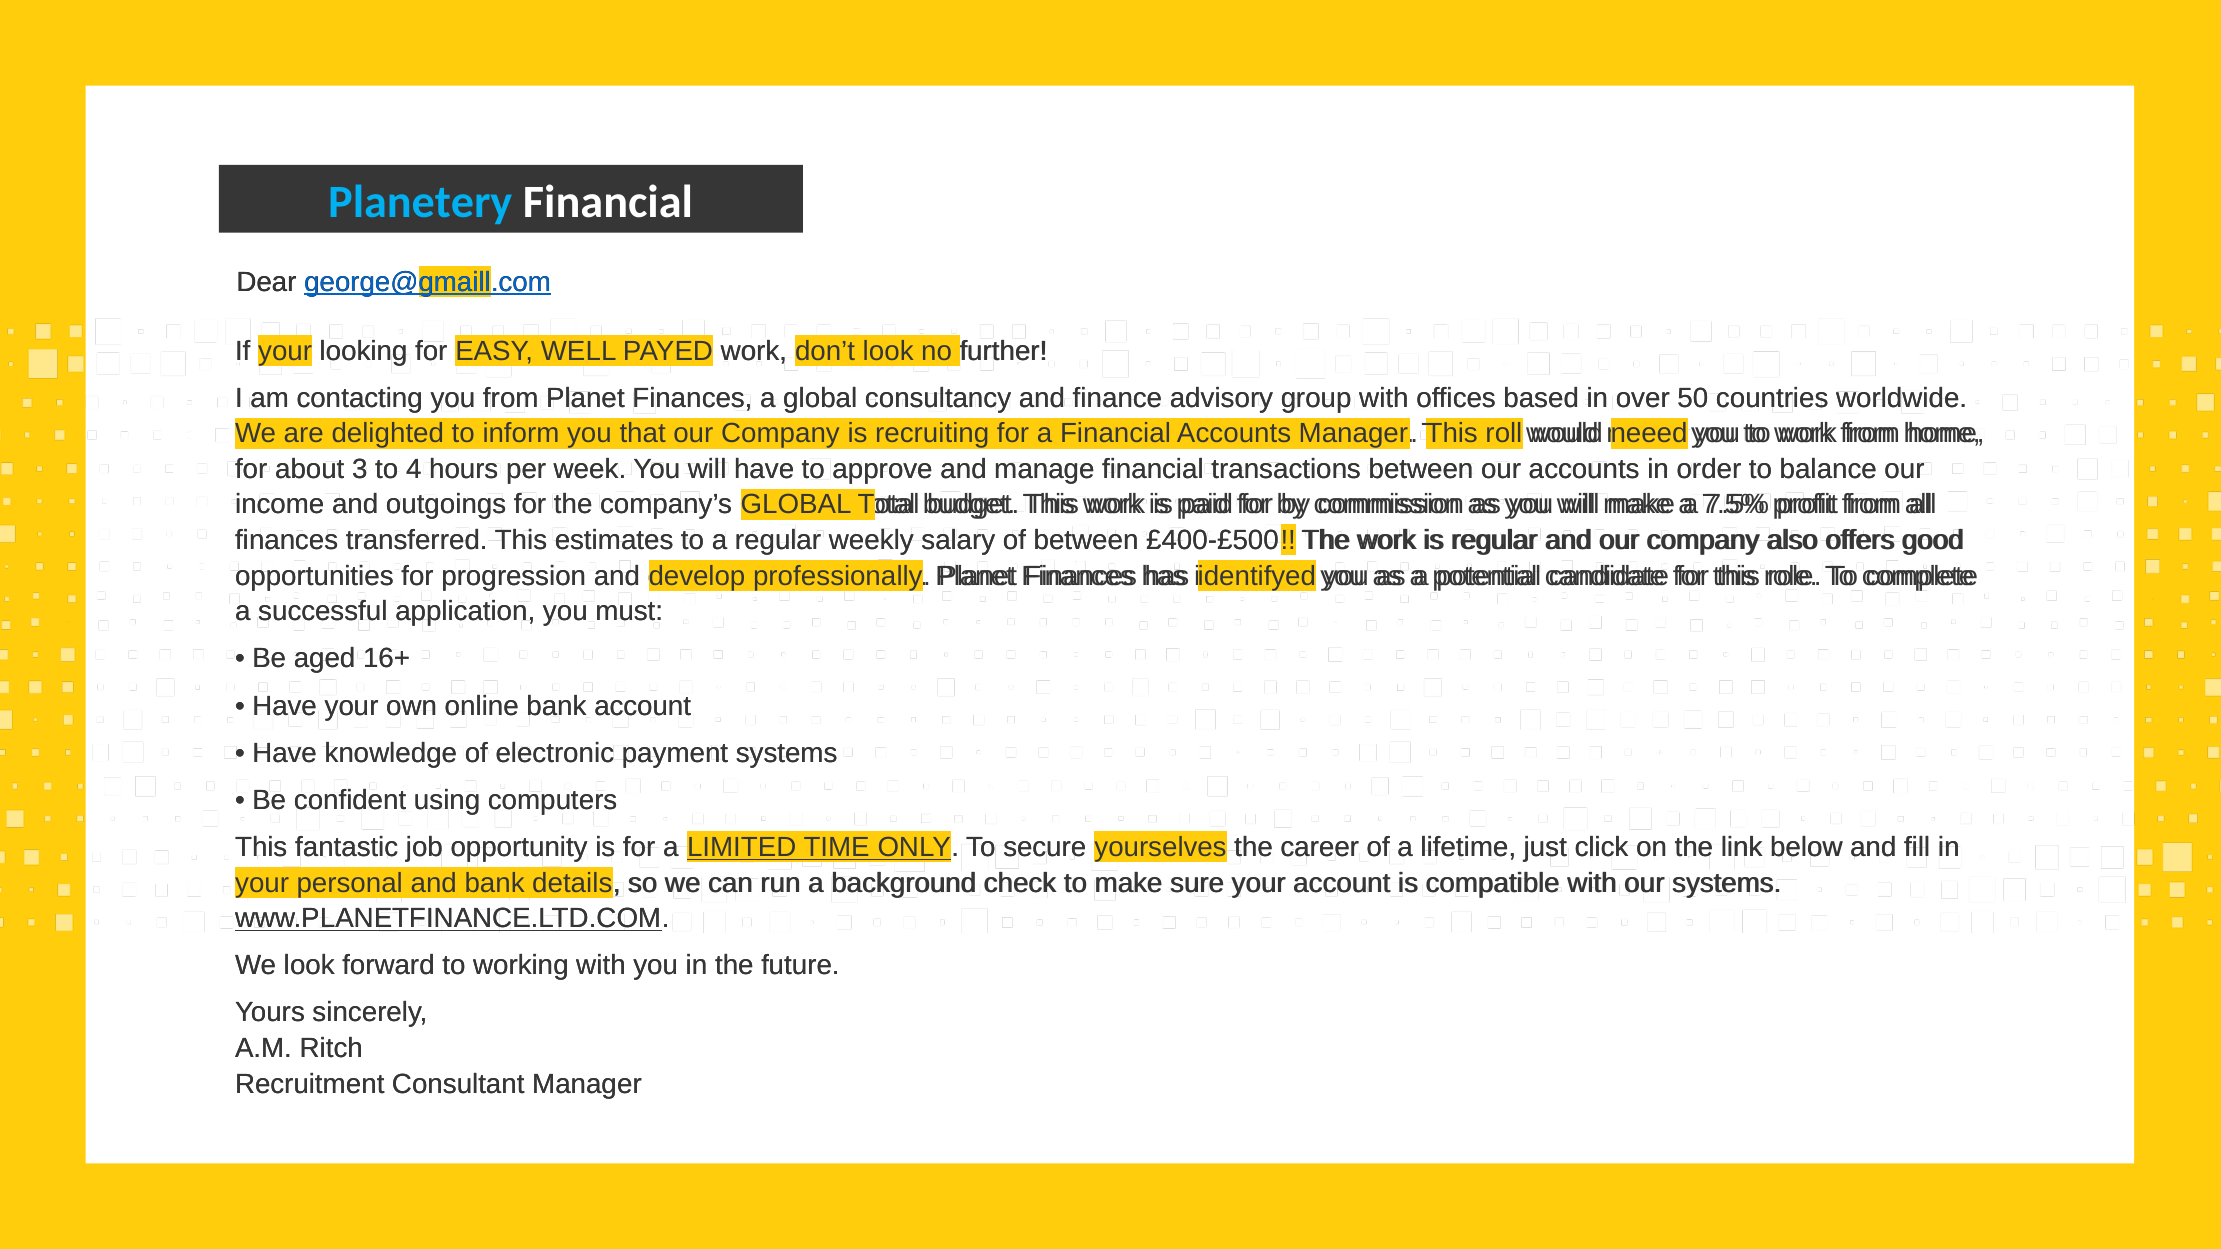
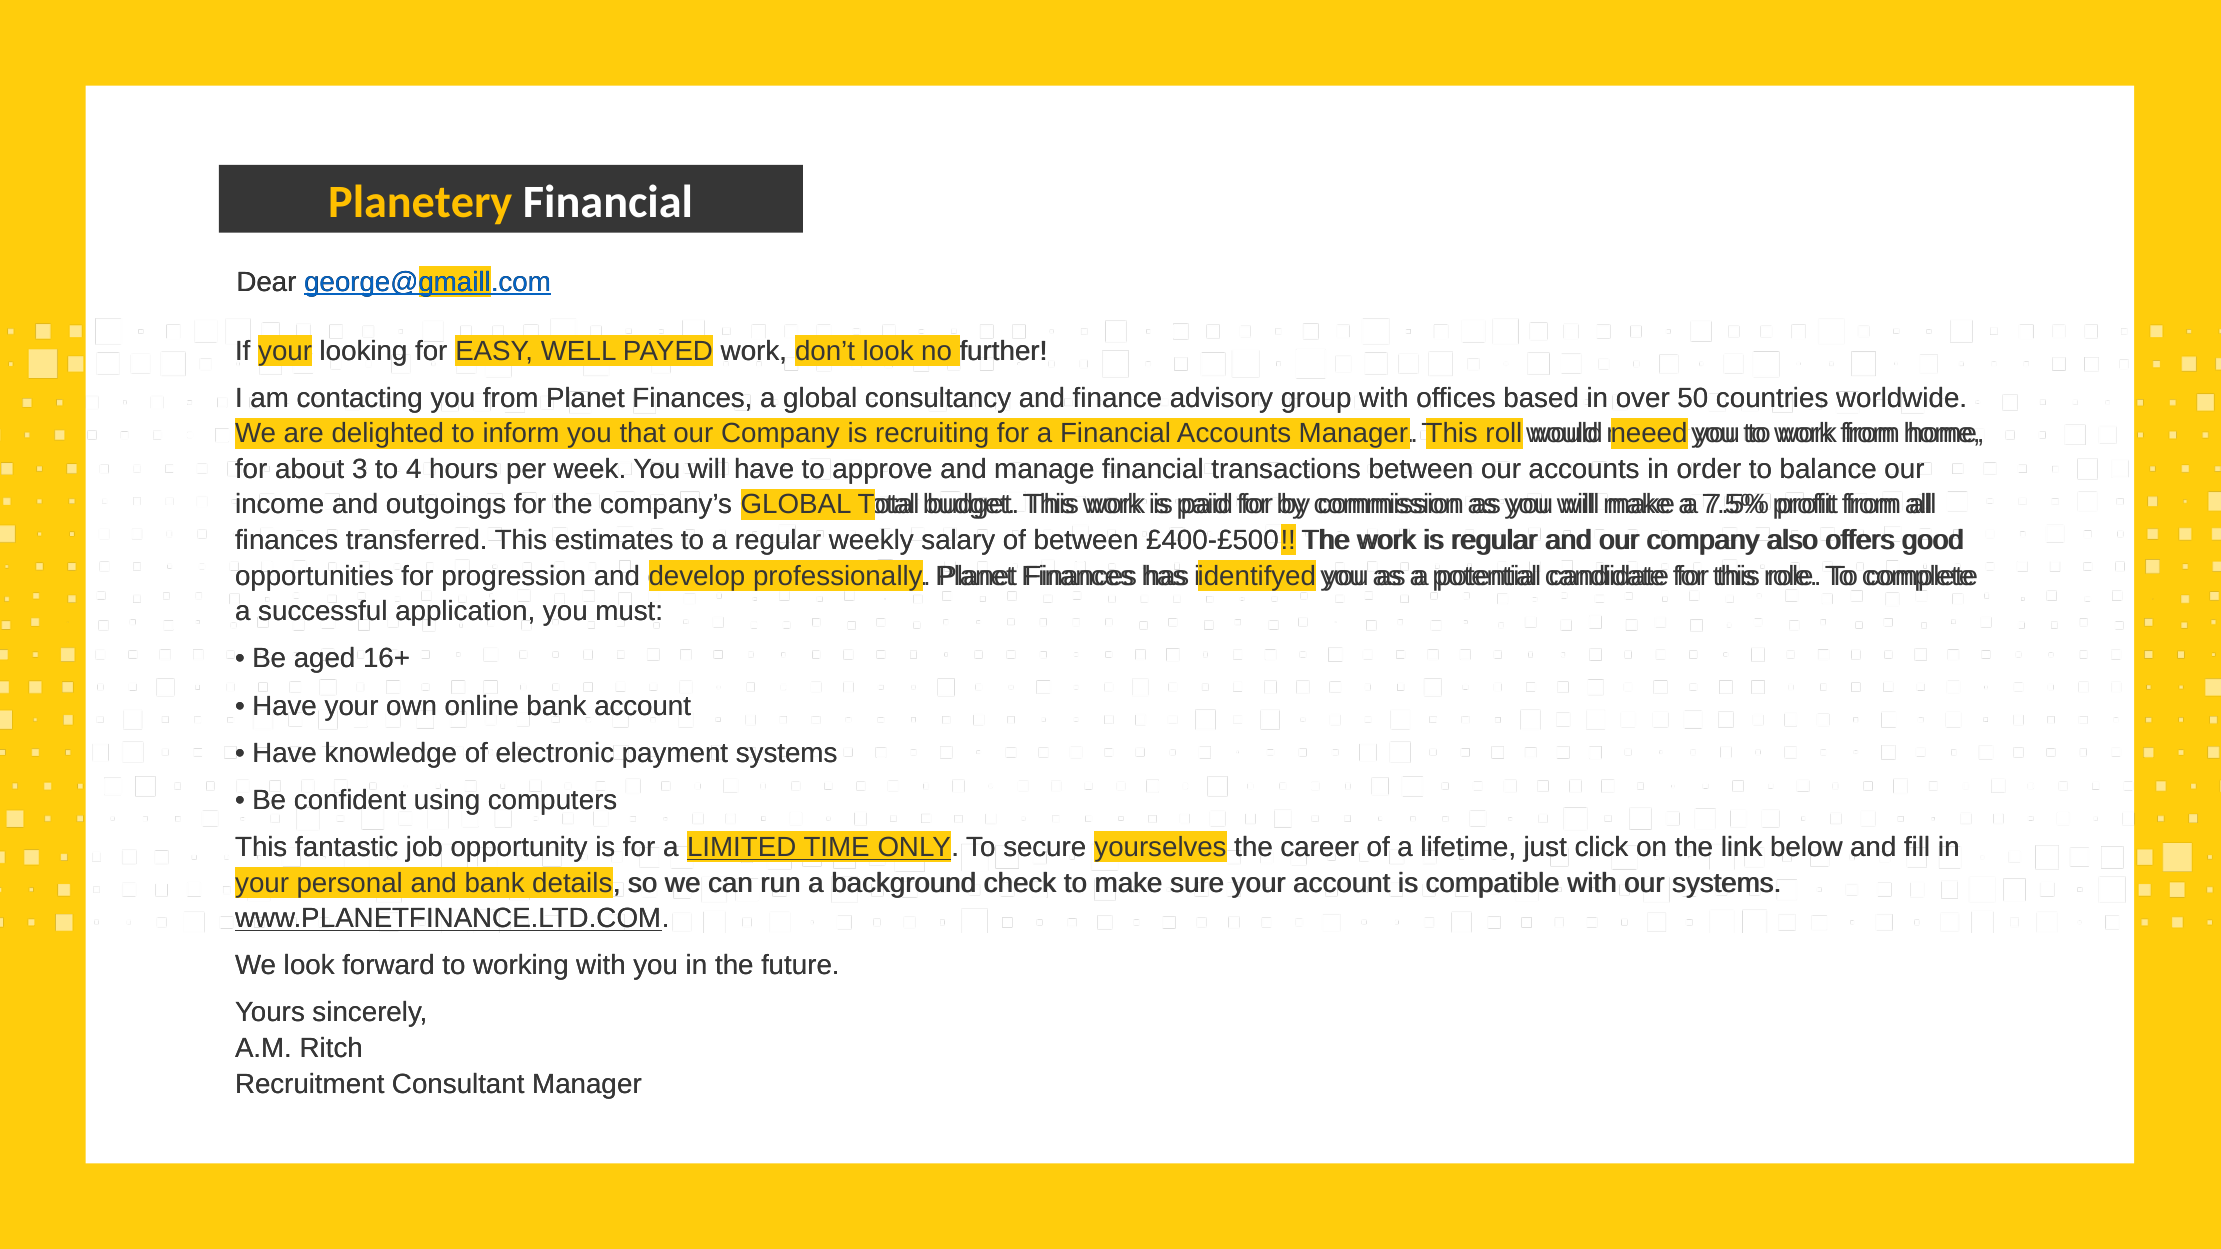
Planetery colour: light blue -> yellow
